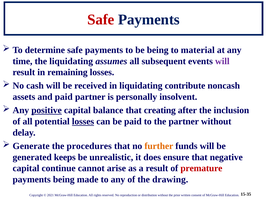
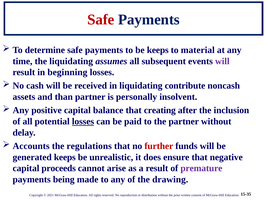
be being: being -> keeps
remaining: remaining -> beginning
and paid: paid -> than
positive underline: present -> none
Generate: Generate -> Accounts
procedures: procedures -> regulations
further colour: orange -> red
continue: continue -> proceeds
premature colour: red -> purple
